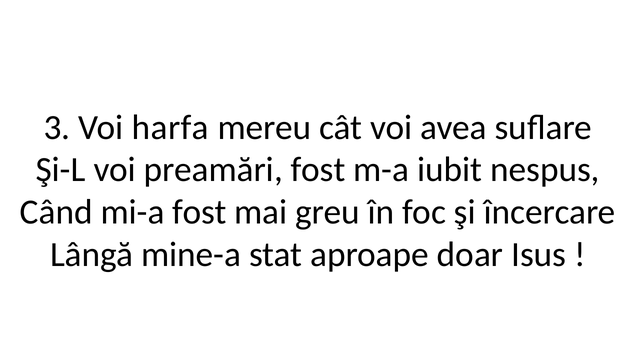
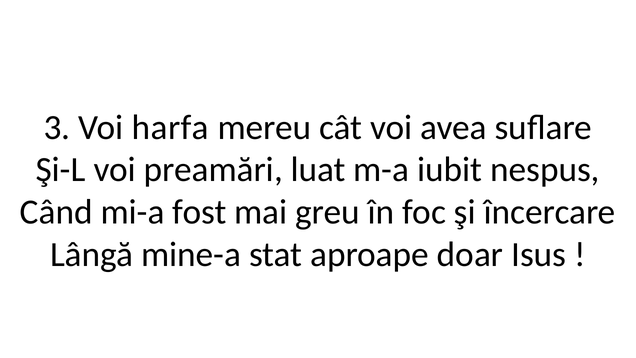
preamări fost: fost -> luat
